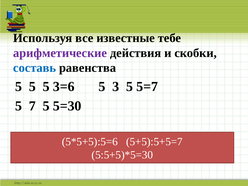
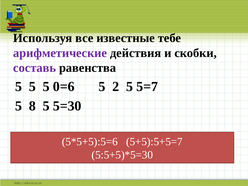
составь colour: blue -> purple
3=6: 3=6 -> 0=6
3: 3 -> 2
7: 7 -> 8
